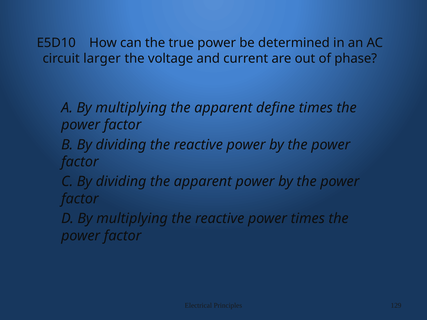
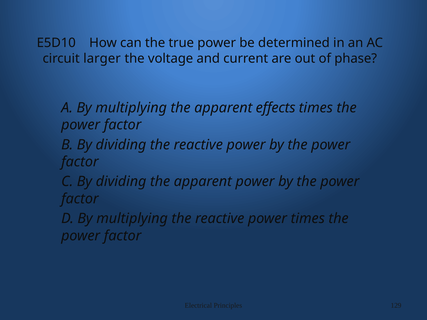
define: define -> effects
